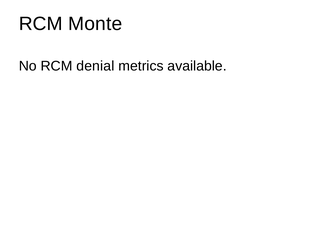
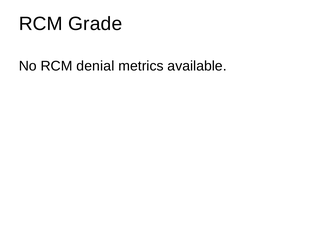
Monte: Monte -> Grade
